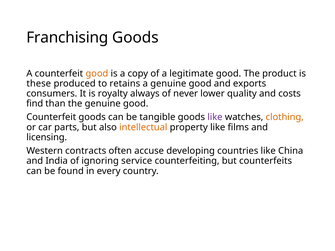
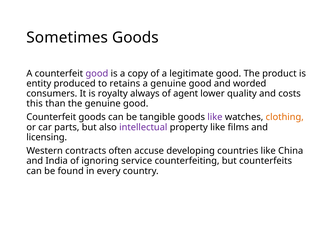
Franchising: Franchising -> Sometimes
good at (97, 74) colour: orange -> purple
these: these -> entity
exports: exports -> worded
never: never -> agent
find: find -> this
intellectual colour: orange -> purple
